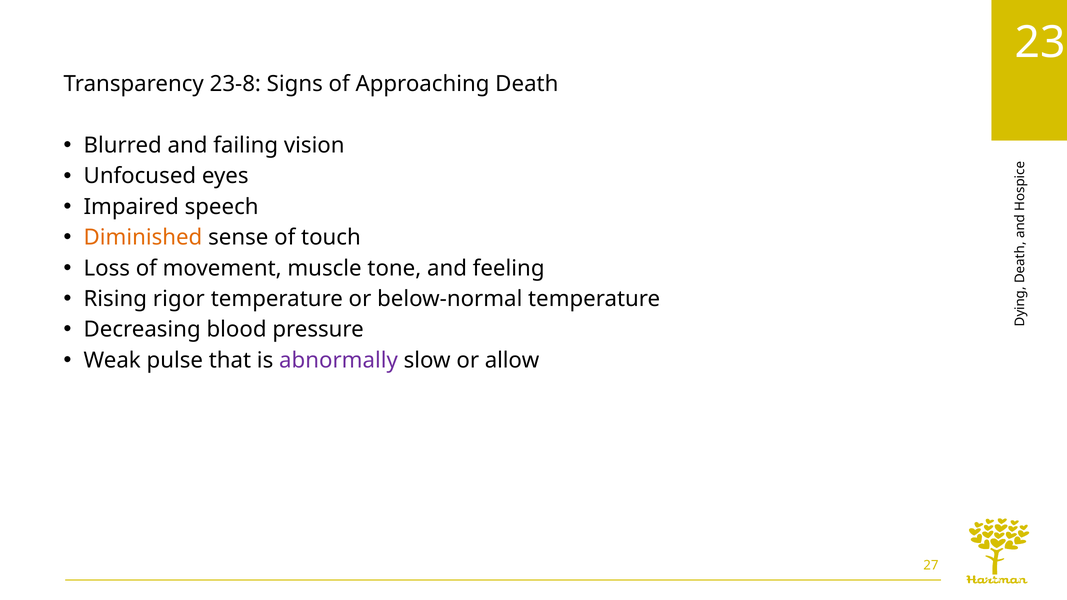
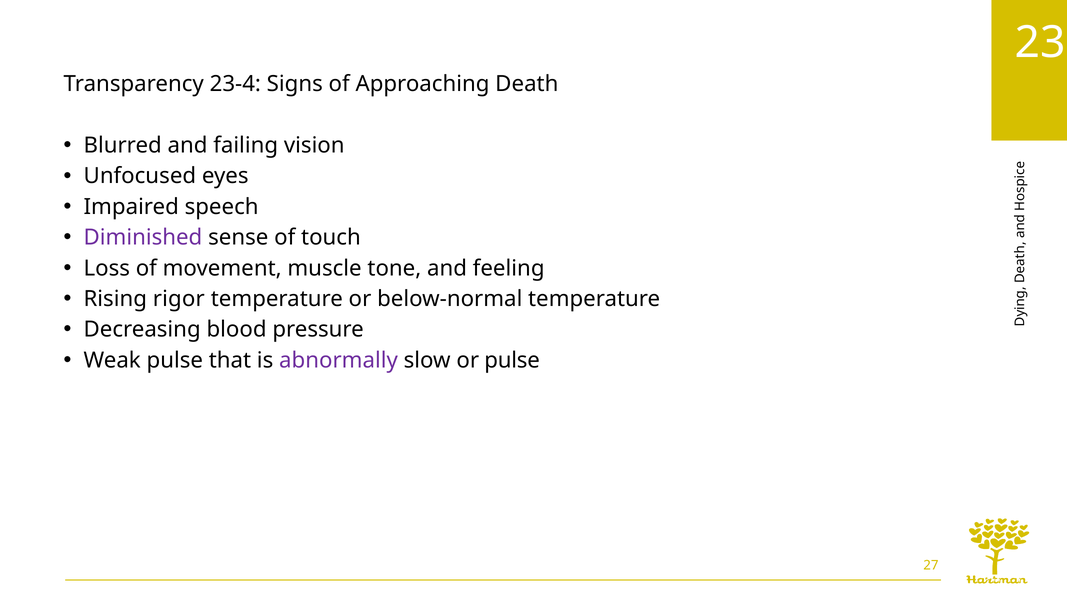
23-8: 23-8 -> 23-4
Diminished colour: orange -> purple
or allow: allow -> pulse
